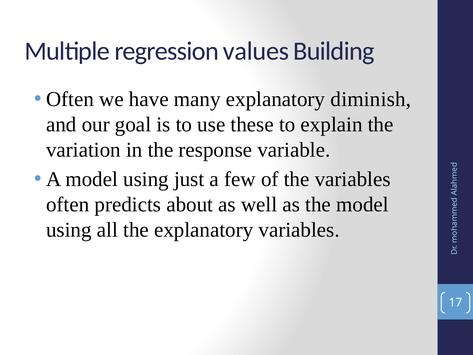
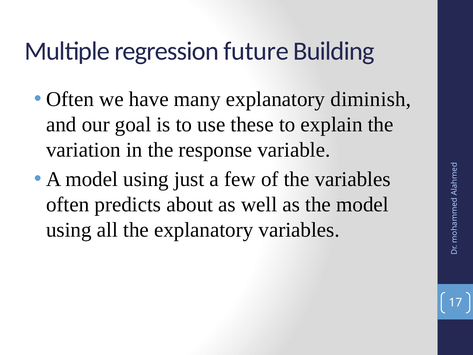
values: values -> future
